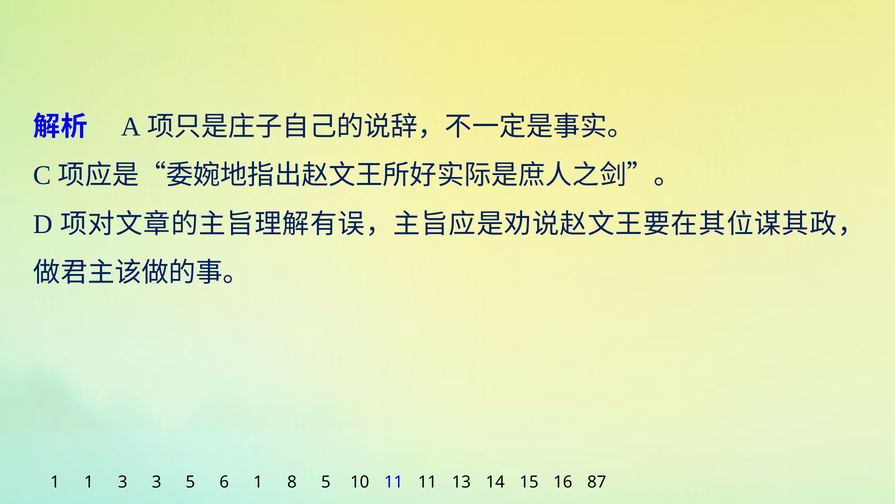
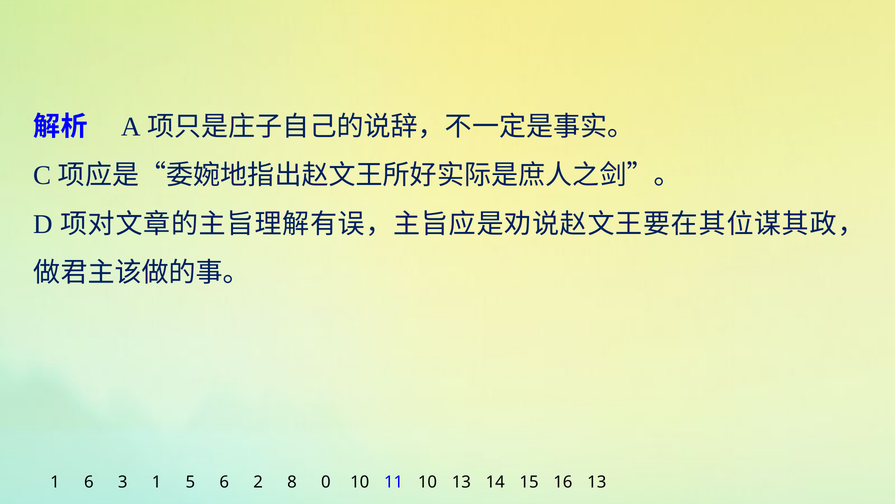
1 1: 1 -> 6
3 3: 3 -> 1
6 1: 1 -> 2
8 5: 5 -> 0
10 11: 11 -> 10
16 87: 87 -> 13
